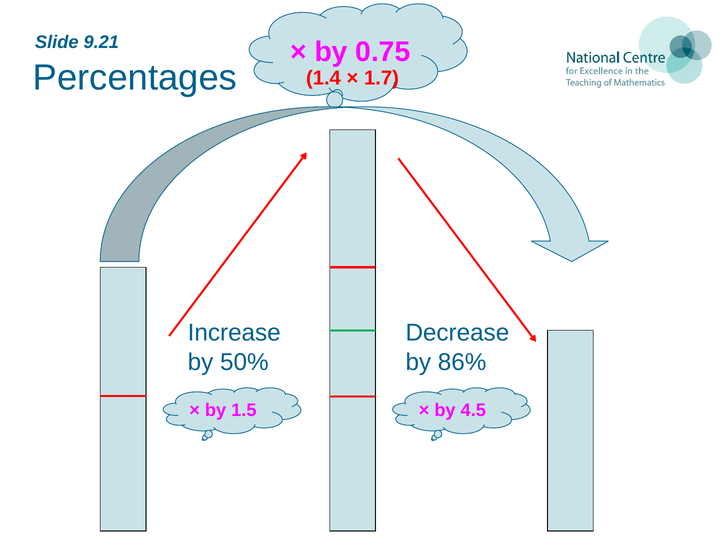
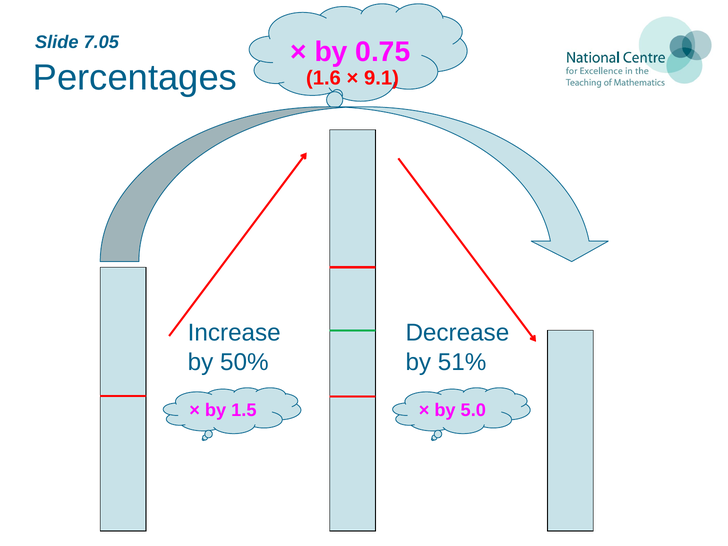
9.21: 9.21 -> 7.05
1.4: 1.4 -> 1.6
1.7: 1.7 -> 9.1
86%: 86% -> 51%
4.5: 4.5 -> 5.0
